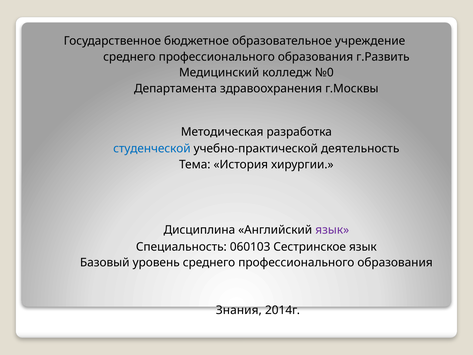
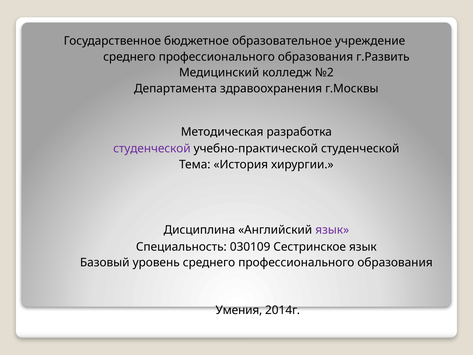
№0: №0 -> №2
студенческой at (152, 149) colour: blue -> purple
учебно-практической деятельность: деятельность -> студенческой
060103: 060103 -> 030109
Знания: Знания -> Умения
